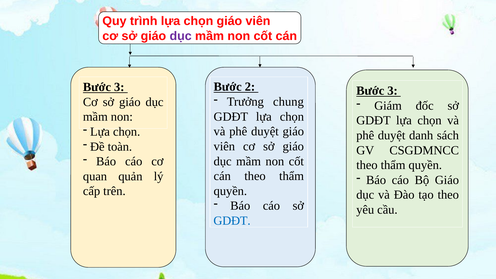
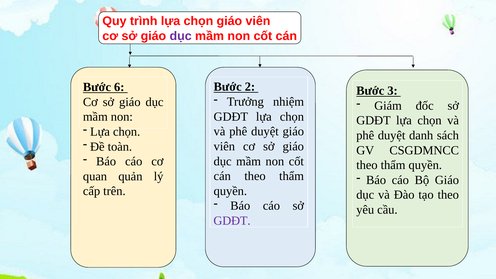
3 at (119, 87): 3 -> 6
chung: chung -> nhiệm
GDĐT at (232, 221) colour: blue -> purple
